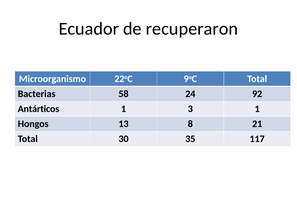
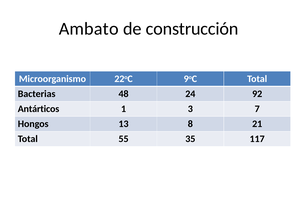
Ecuador: Ecuador -> Ambato
recuperaron: recuperaron -> construcción
58: 58 -> 48
3 1: 1 -> 7
30: 30 -> 55
